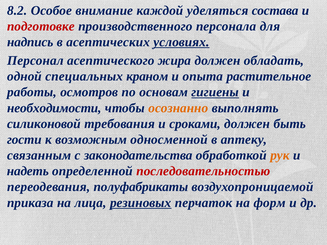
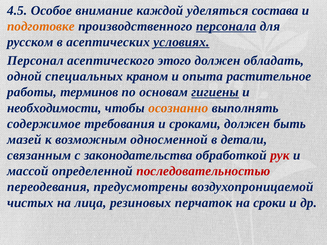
8.2: 8.2 -> 4.5
подготовке colour: red -> orange
персонала underline: none -> present
надпись: надпись -> русском
жира: жира -> этого
осмотров: осмотров -> терминов
силиконовой: силиконовой -> содержимое
гости: гости -> мазей
аптеку: аптеку -> детали
рук colour: orange -> red
надеть: надеть -> массой
полуфабрикаты: полуфабрикаты -> предусмотрены
приказа: приказа -> чистых
резиновых underline: present -> none
форм: форм -> сроки
